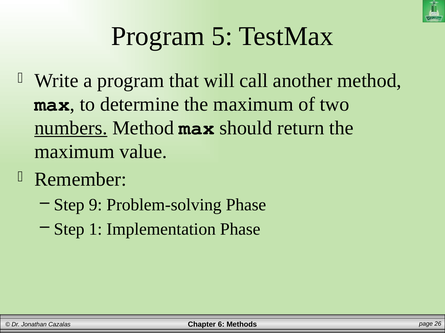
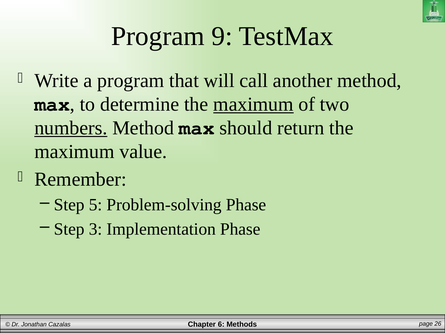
5: 5 -> 9
maximum at (253, 105) underline: none -> present
9: 9 -> 5
1: 1 -> 3
